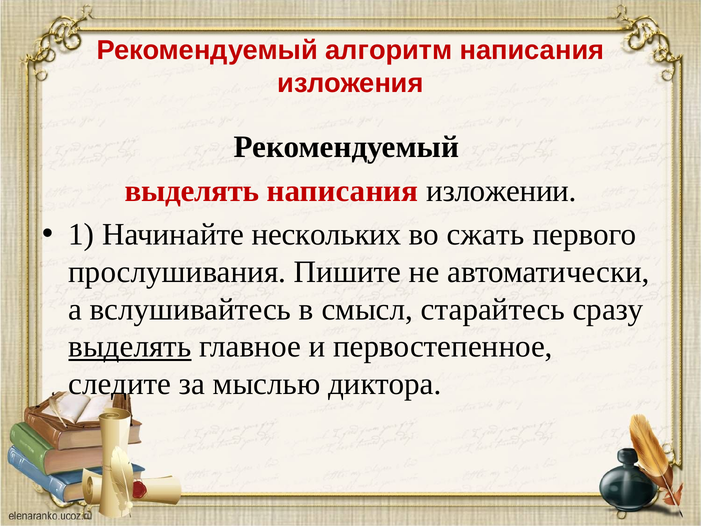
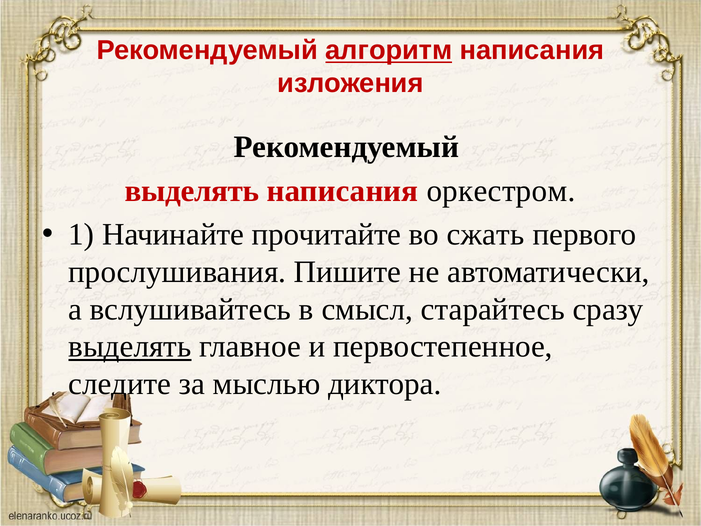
алгоритм underline: none -> present
изложении: изложении -> оркестром
нескольких: нескольких -> прочитайте
